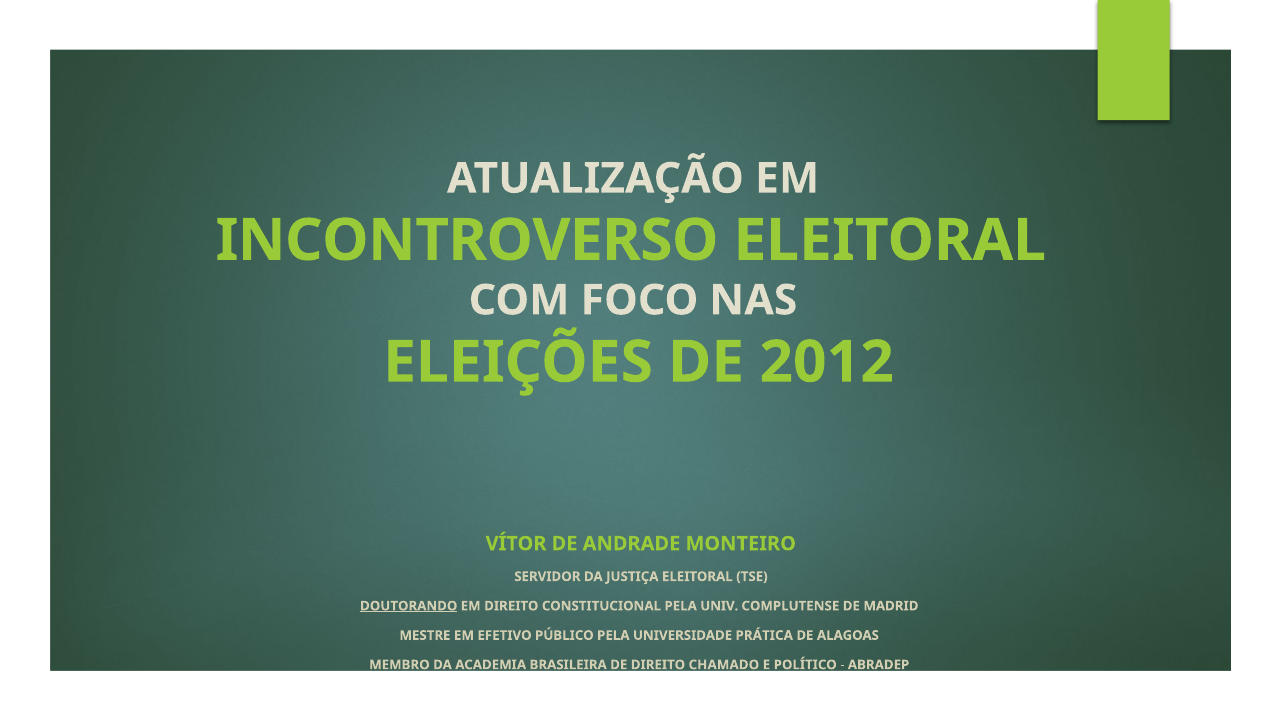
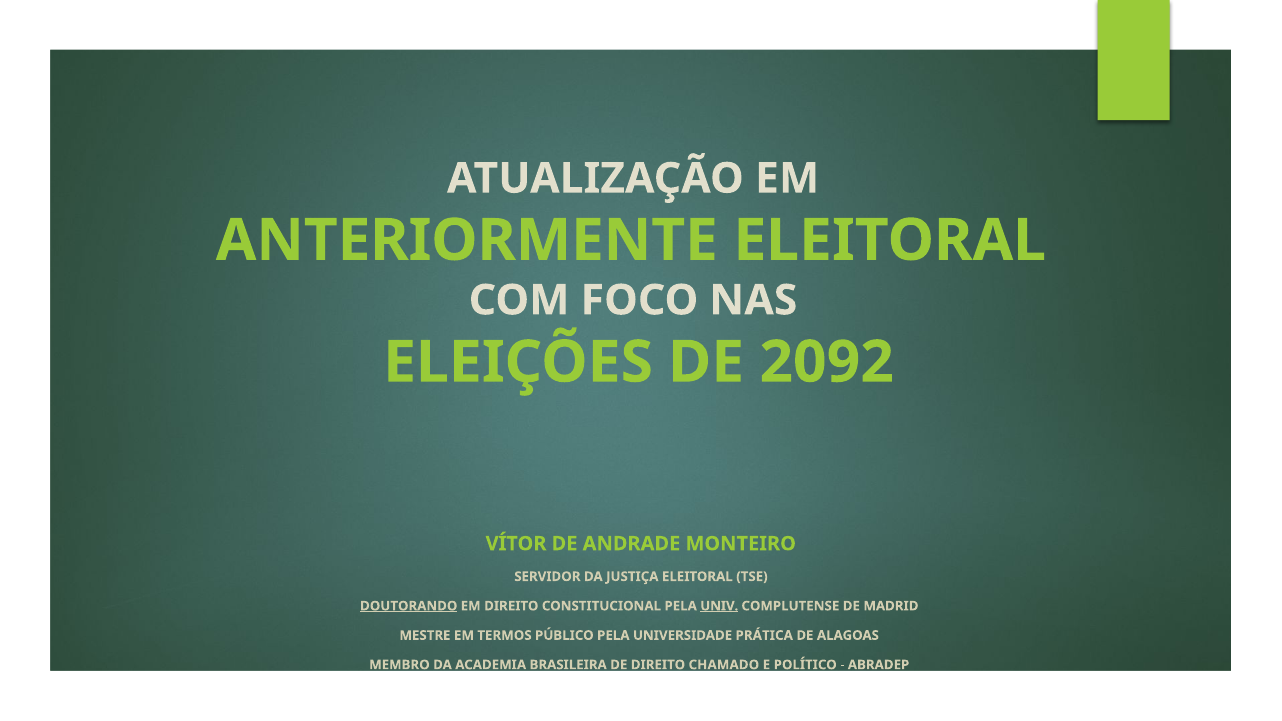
INCONTROVERSO: INCONTROVERSO -> ANTERIORMENTE
2012: 2012 -> 2092
UNIV underline: none -> present
EFETIVO: EFETIVO -> TERMOS
